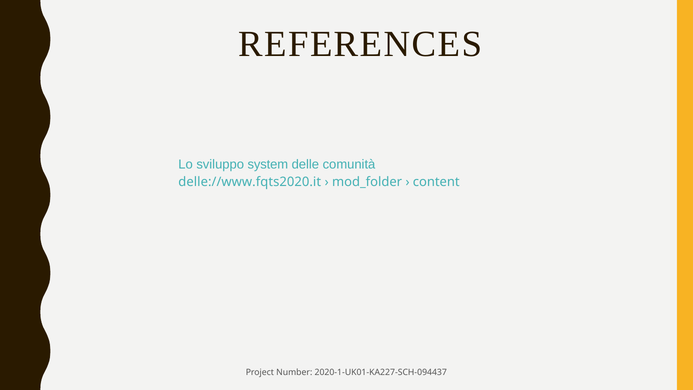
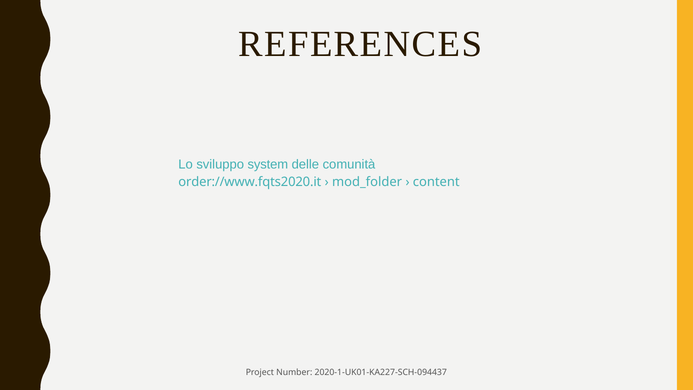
delle://www.fqts2020.it: delle://www.fqts2020.it -> order://www.fqts2020.it
